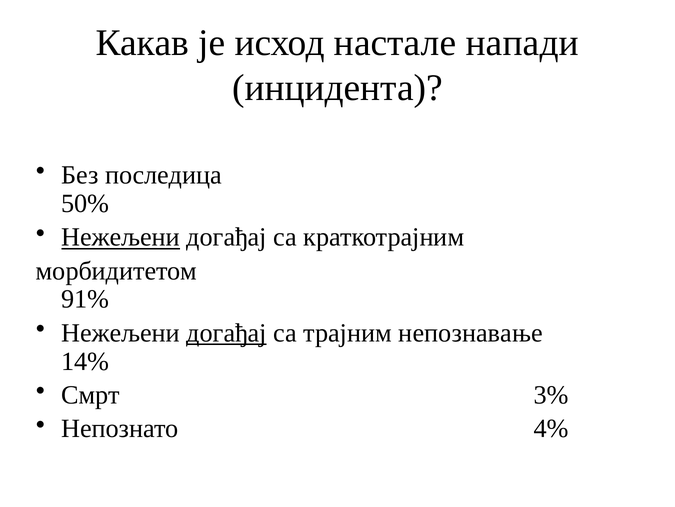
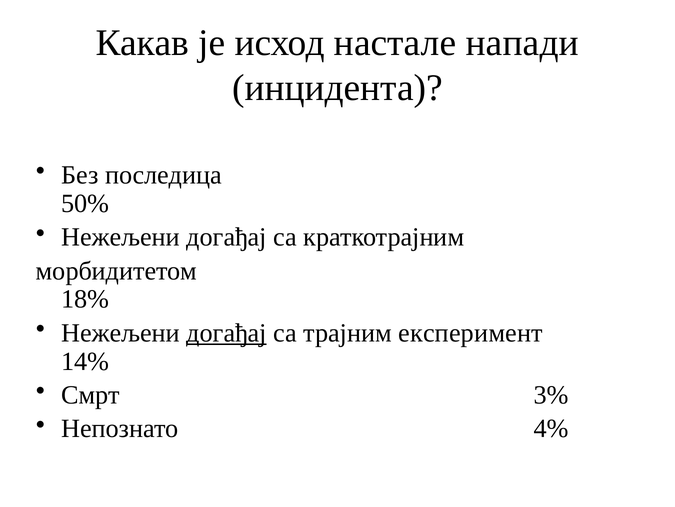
Нежељени at (121, 237) underline: present -> none
91%: 91% -> 18%
непознавање: непознавање -> експеримент
